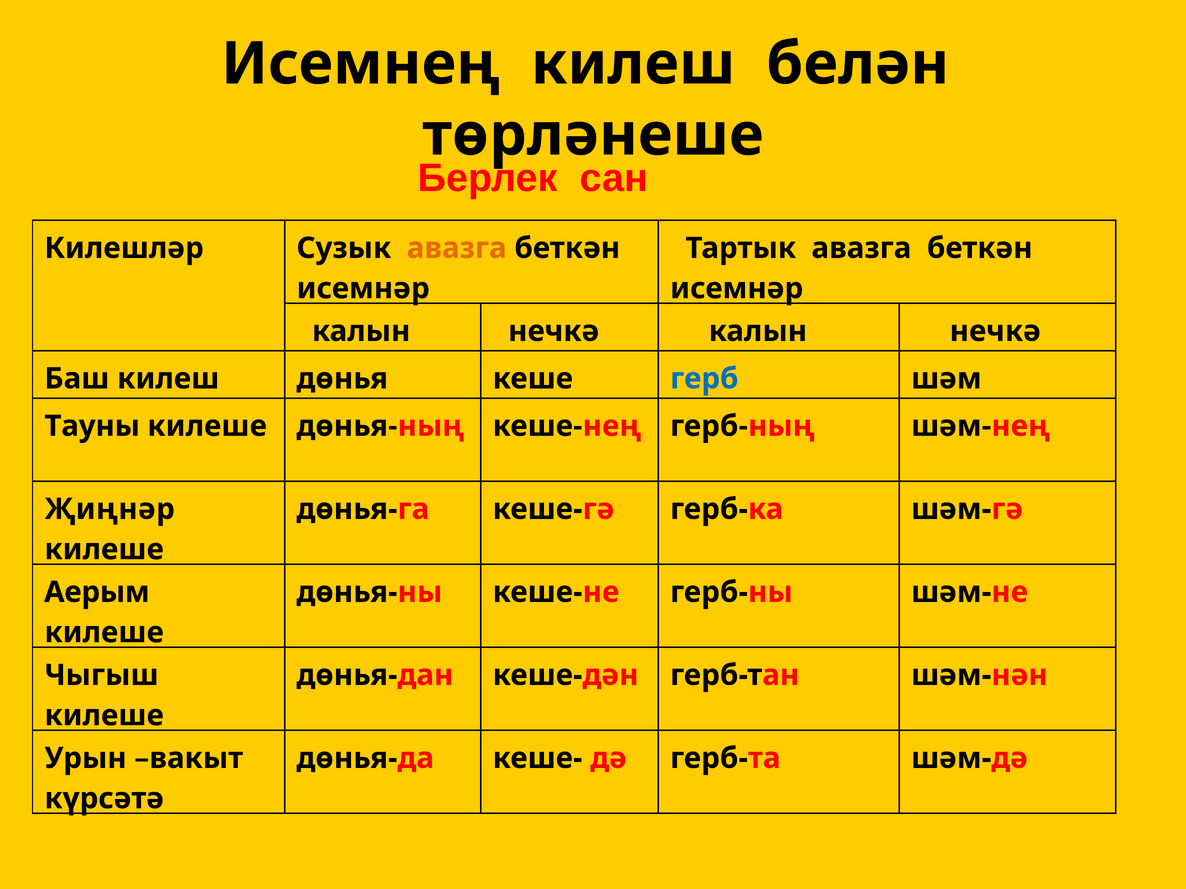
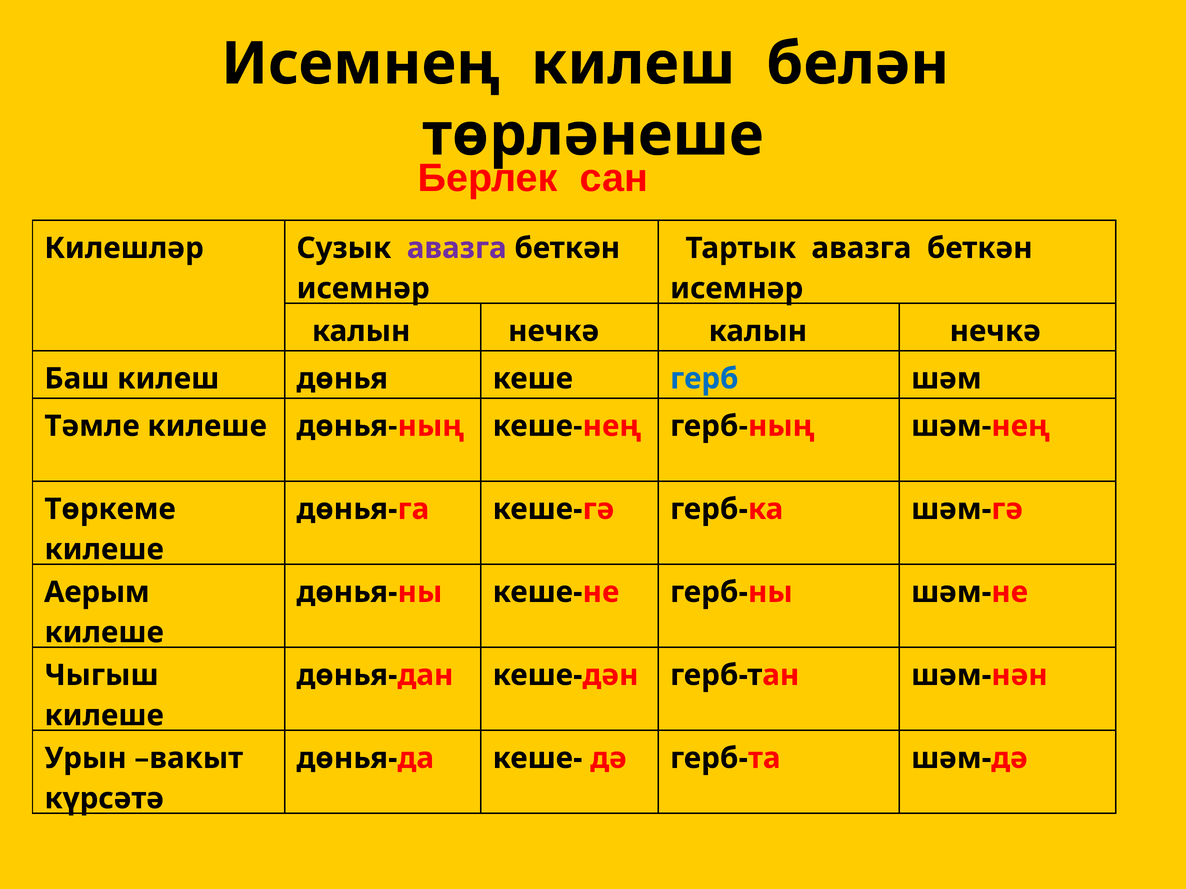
авазга at (457, 248) colour: orange -> purple
Тауны: Тауны -> Тәмле
Җиңнәр: Җиңнәр -> Төркеме
